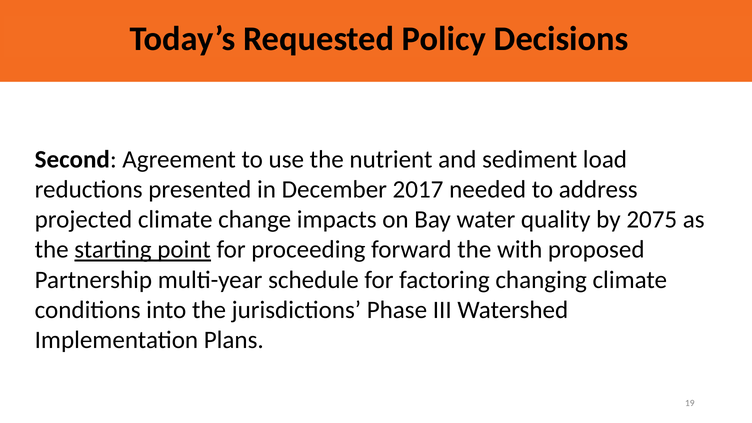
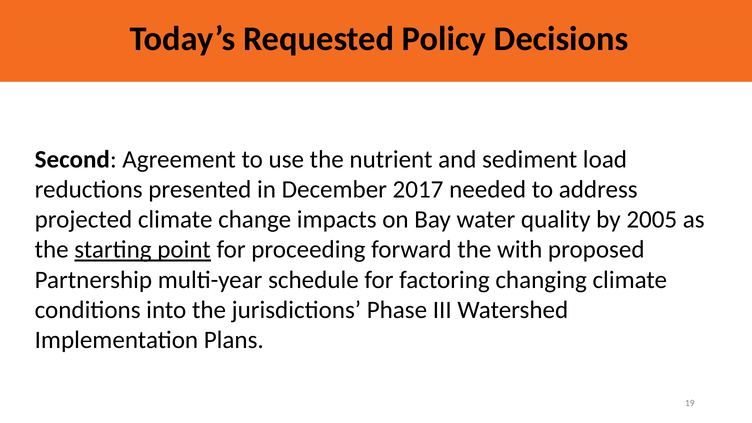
2075: 2075 -> 2005
